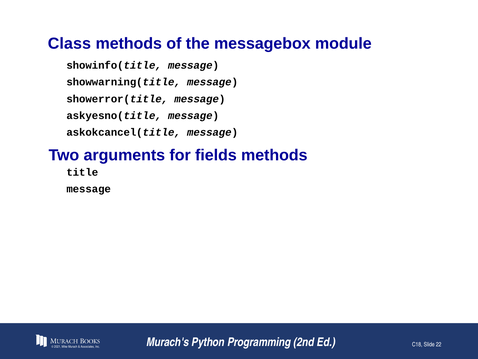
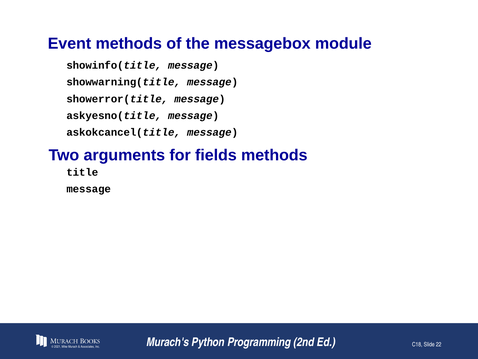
Class: Class -> Event
